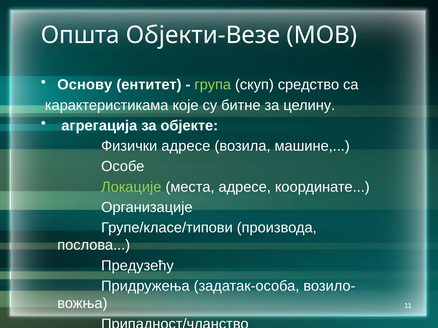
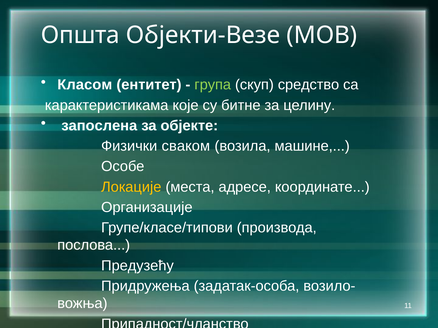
Основу: Основу -> Класом
агрегација: агрегација -> запослена
Физички адресе: адресе -> сваком
Локације colour: light green -> yellow
